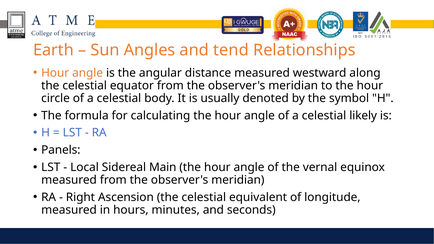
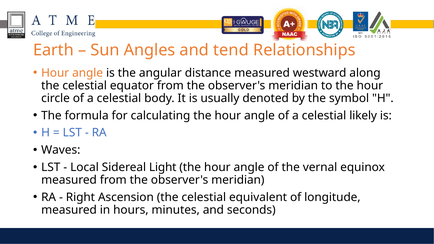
Panels: Panels -> Waves
Main: Main -> Light
